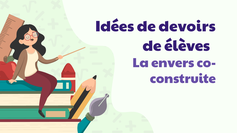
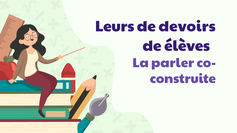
Idées: Idées -> Leurs
envers: envers -> parler
